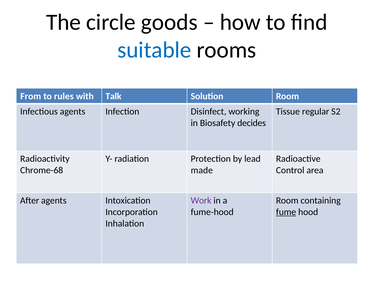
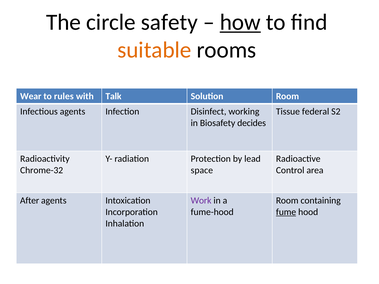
goods: goods -> safety
how underline: none -> present
suitable colour: blue -> orange
From: From -> Wear
regular: regular -> federal
Chrome-68: Chrome-68 -> Chrome-32
made: made -> space
